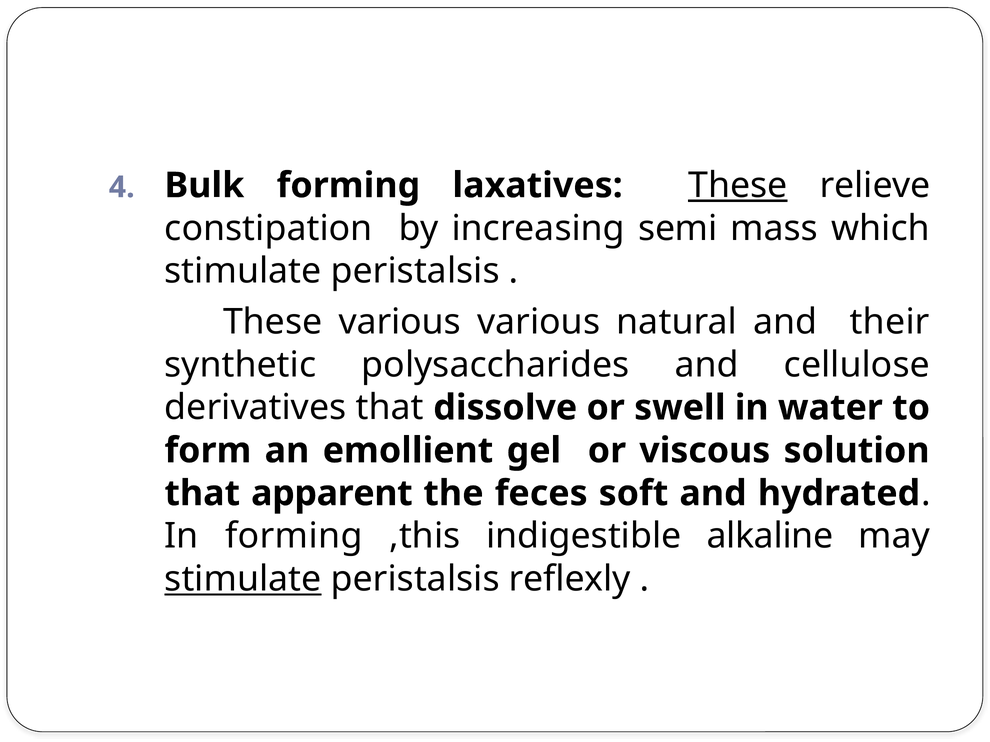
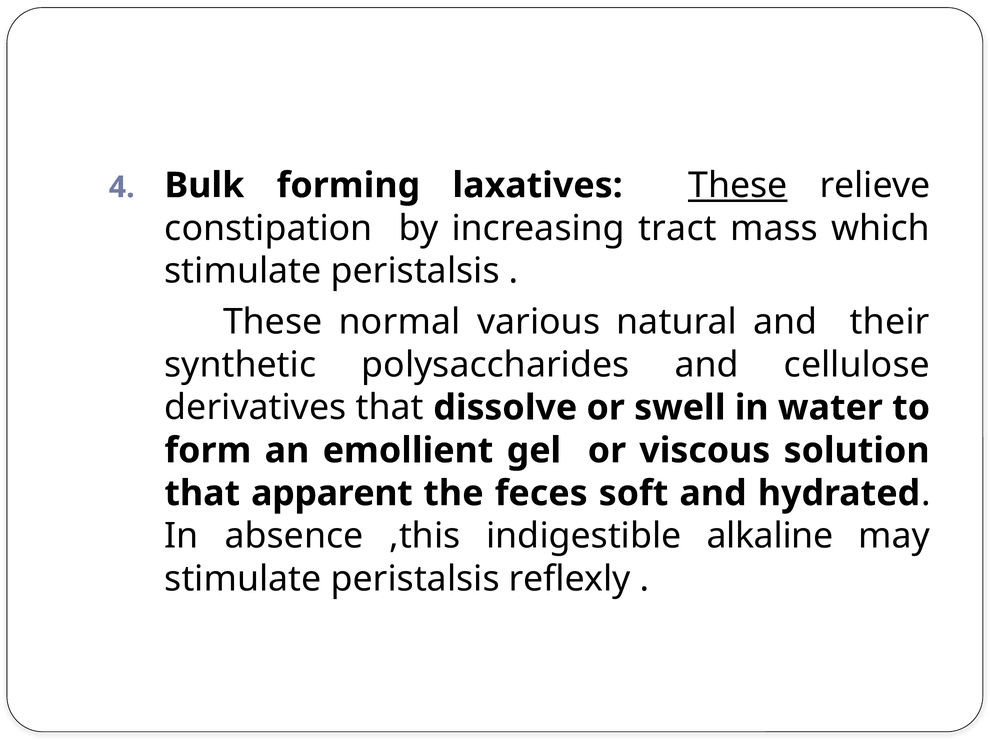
semi: semi -> tract
These various: various -> normal
In forming: forming -> absence
stimulate at (243, 579) underline: present -> none
